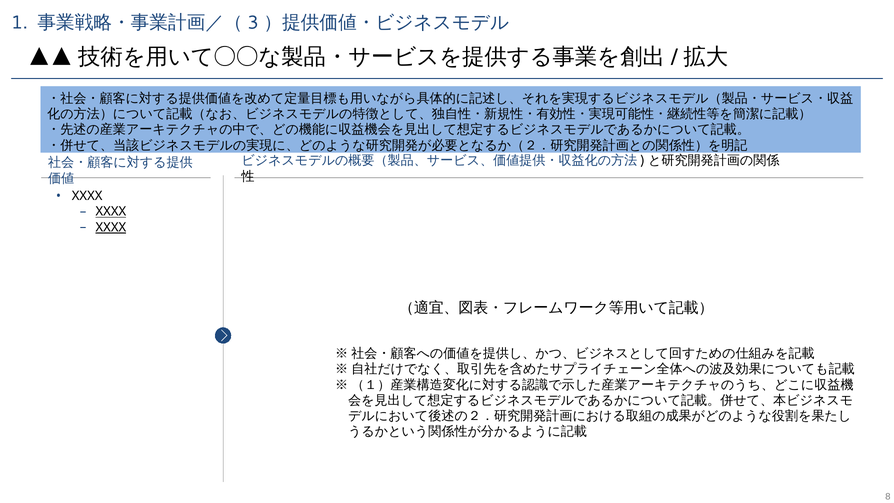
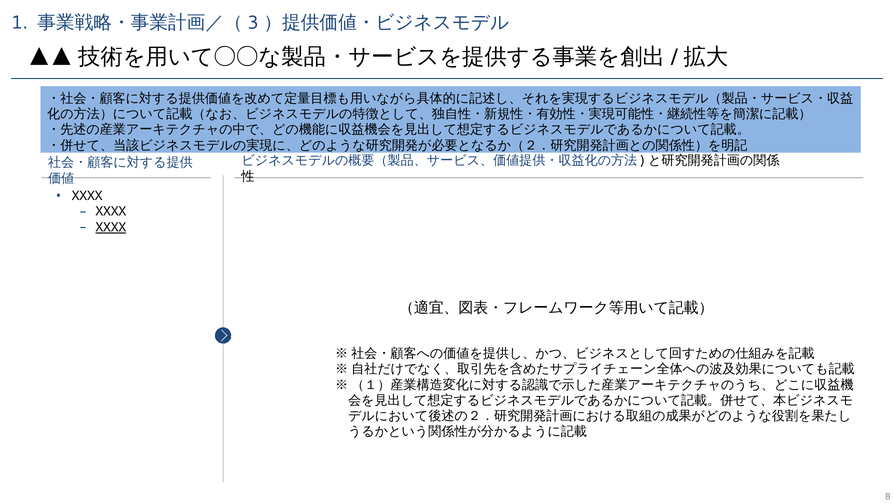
XXXX at (111, 212) underline: present -> none
